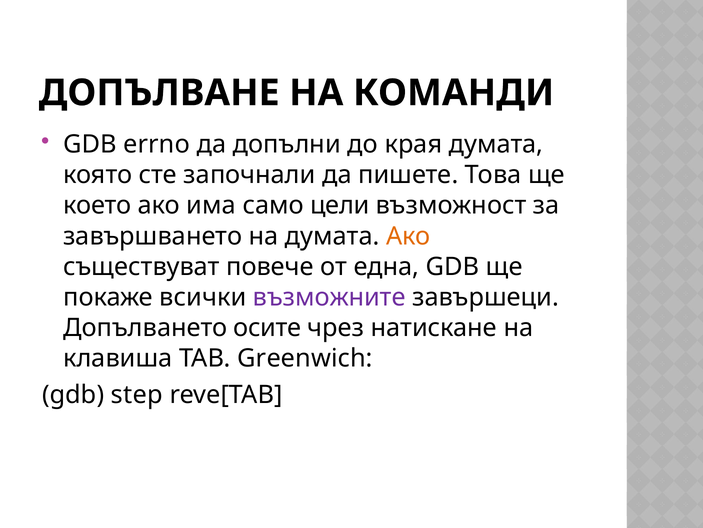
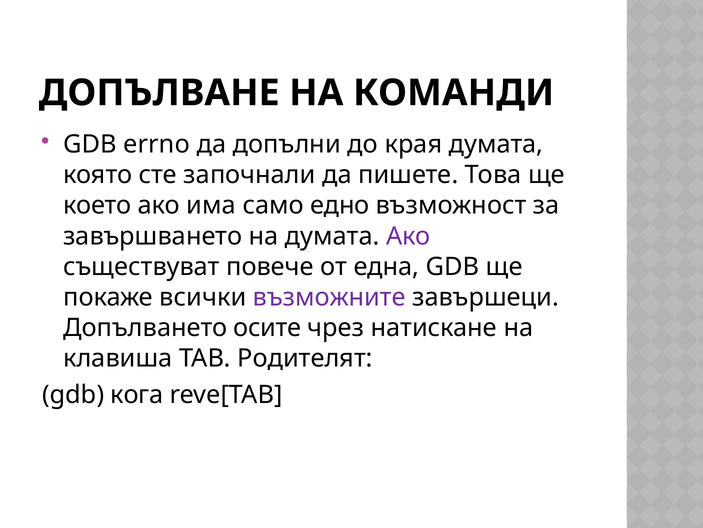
цели: цели -> едно
Ако at (408, 236) colour: orange -> purple
Greenwich: Greenwich -> Родителят
step: step -> кога
